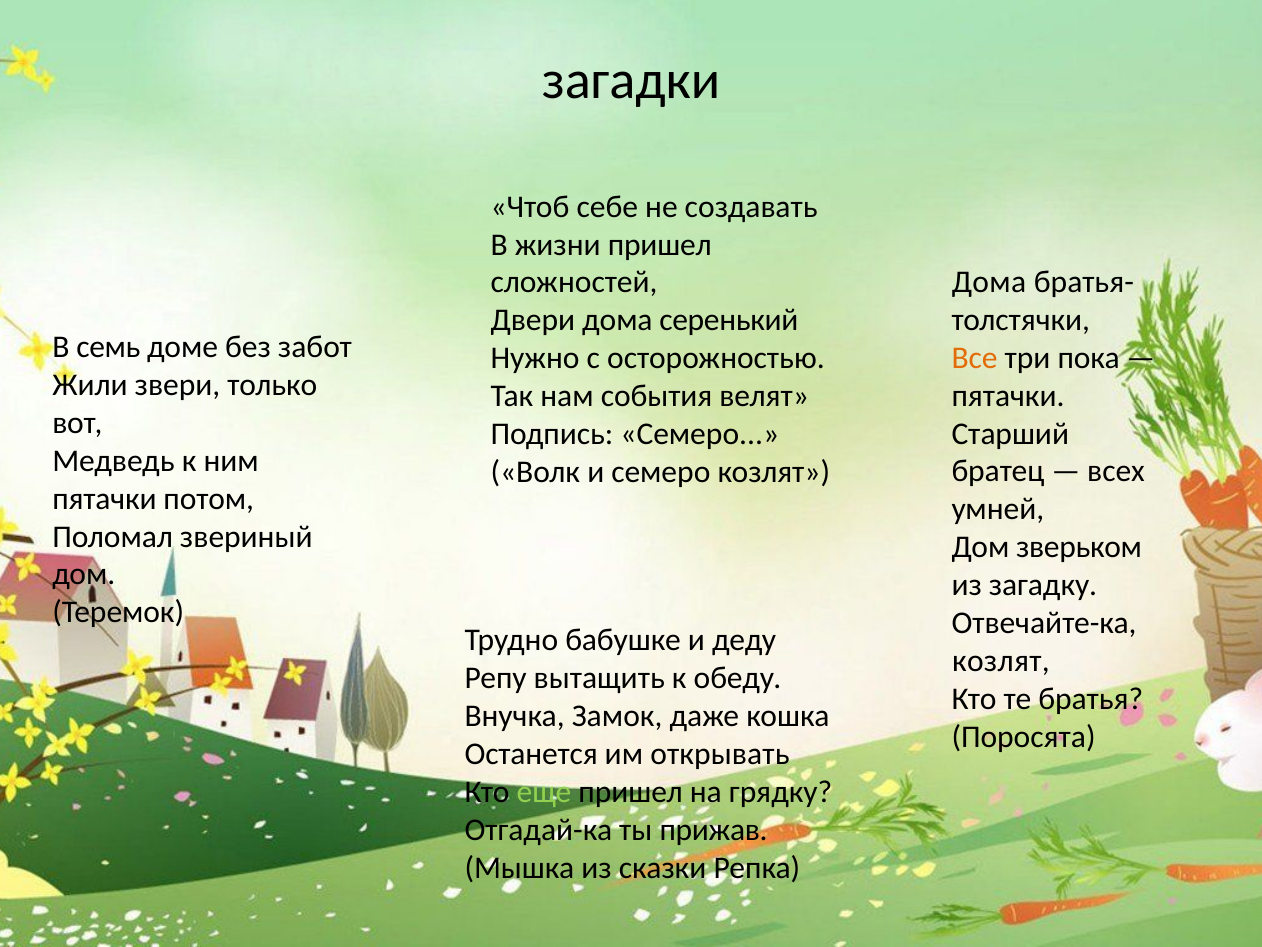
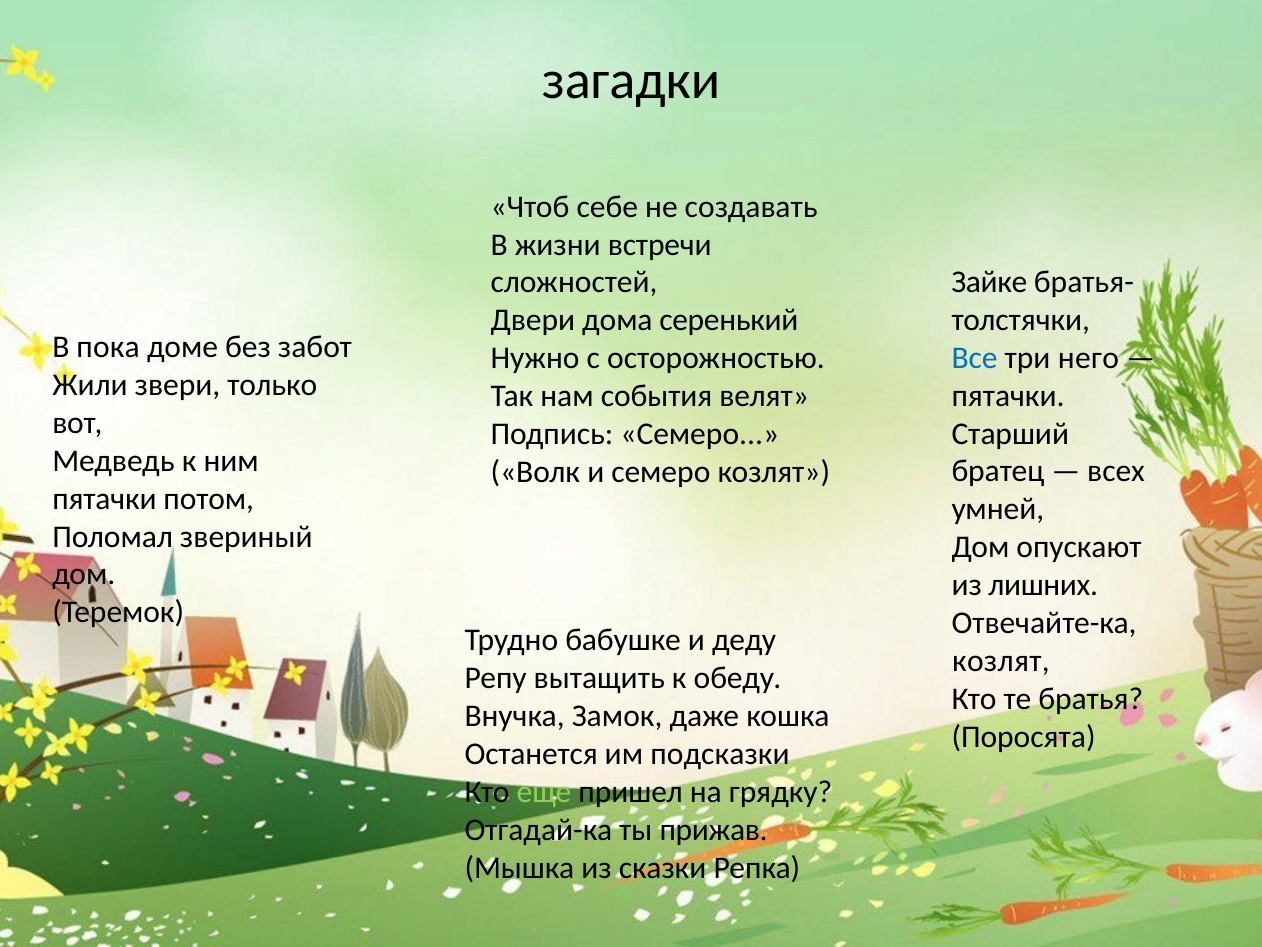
жизни пришел: пришел -> встречи
Дома at (989, 282): Дома -> Зайке
семь: семь -> пока
Все colour: orange -> blue
пока: пока -> него
зверьком: зверьком -> опускают
загадку: загадку -> лишних
открывать: открывать -> подсказки
